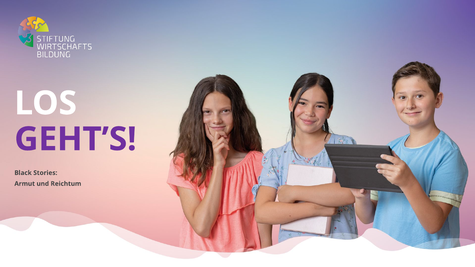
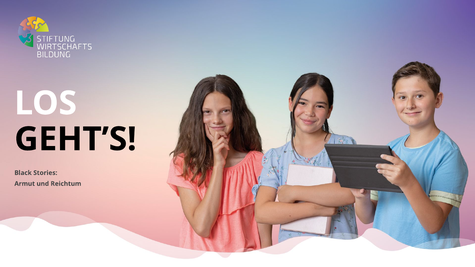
GEHT’S colour: purple -> black
